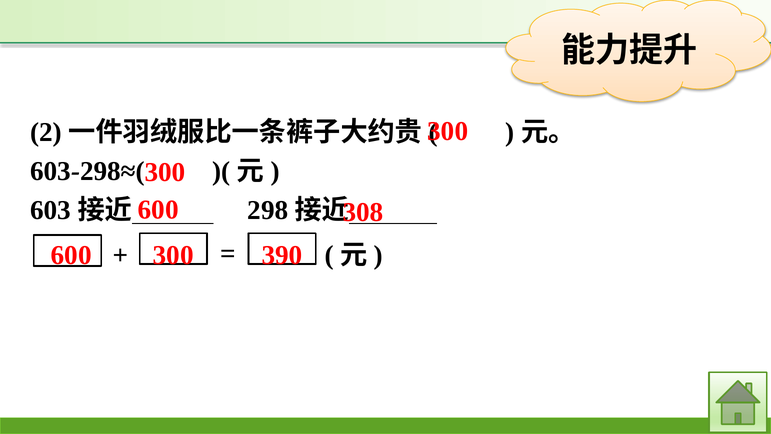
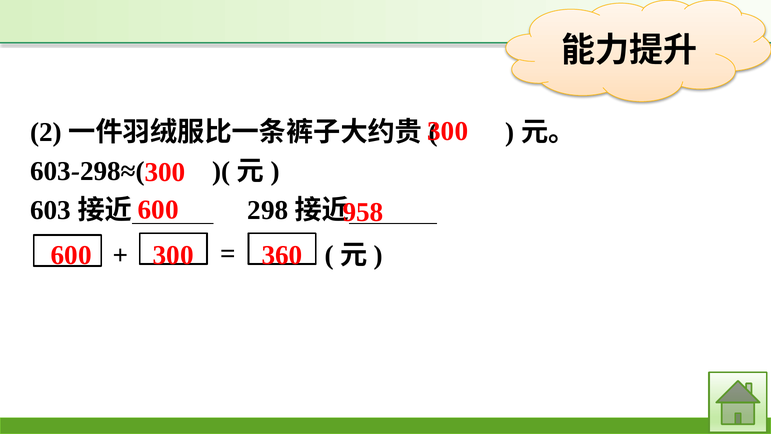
308: 308 -> 958
390: 390 -> 360
